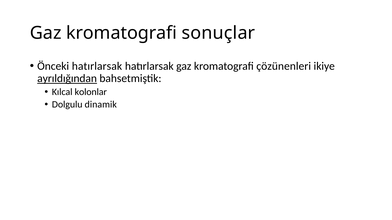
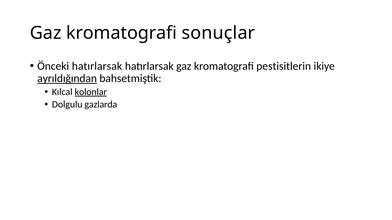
çözünenleri: çözünenleri -> pestisitlerin
kolonlar underline: none -> present
dinamik: dinamik -> gazlarda
